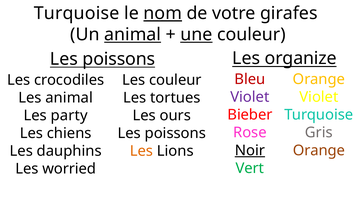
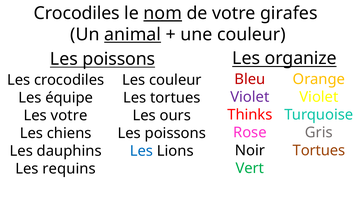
Turquoise at (77, 13): Turquoise -> Crocodiles
une underline: present -> none
Les animal: animal -> équipe
Bieber: Bieber -> Thinks
Les party: party -> votre
Noir underline: present -> none
Orange at (319, 151): Orange -> Tortues
Les at (141, 151) colour: orange -> blue
worried: worried -> requins
